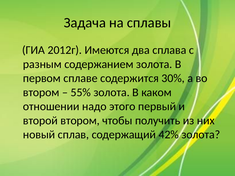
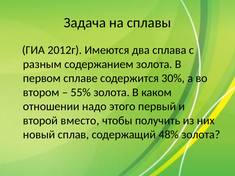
второй втором: втором -> вместо
42%: 42% -> 48%
